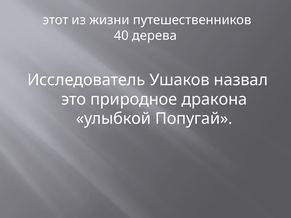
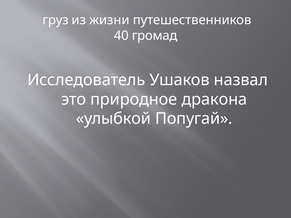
этот: этот -> груз
дерева: дерева -> громад
